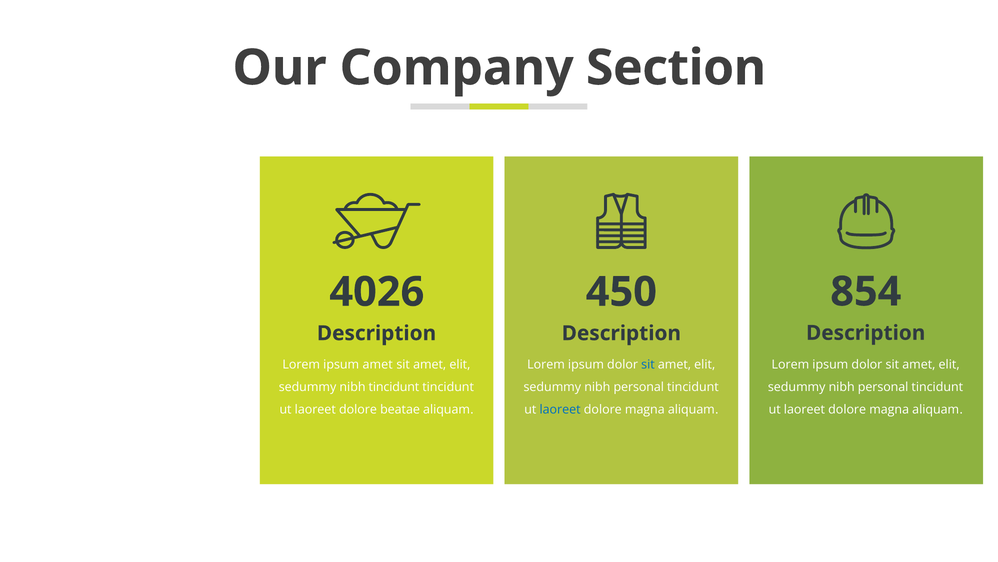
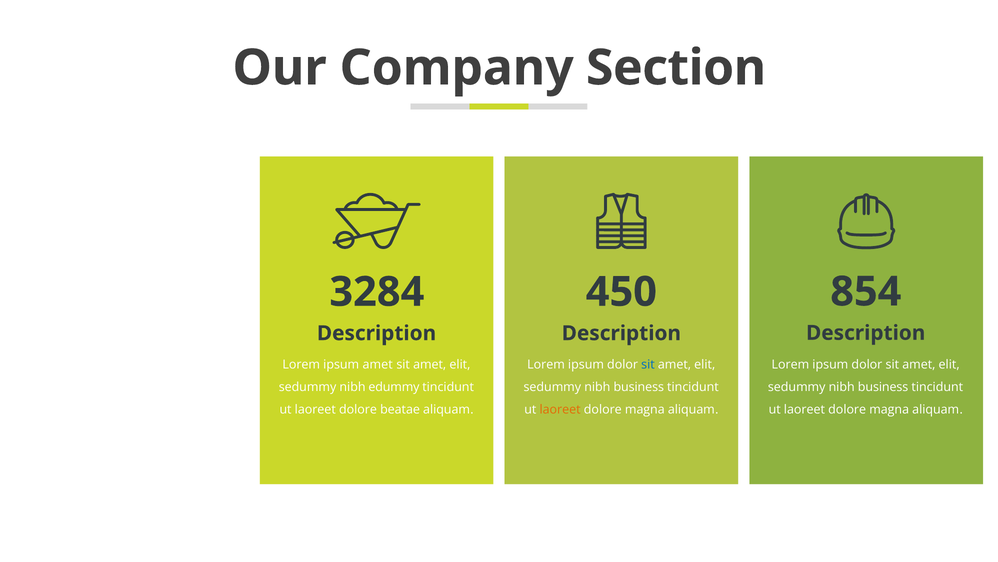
4026: 4026 -> 3284
personal at (883, 387): personal -> business
nibh tincidunt: tincidunt -> edummy
personal at (639, 387): personal -> business
laoreet at (560, 409) colour: blue -> orange
